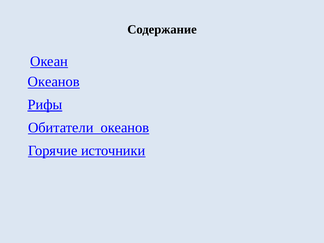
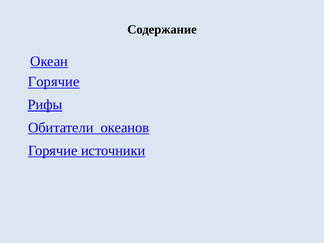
Океанов at (54, 82): Океанов -> Горячие
